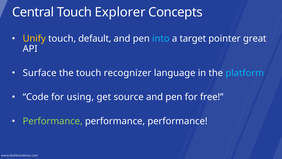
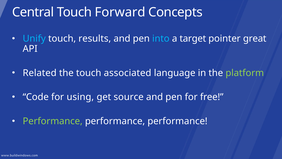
Explorer: Explorer -> Forward
Unify colour: yellow -> light blue
default: default -> results
Surface: Surface -> Related
recognizer: recognizer -> associated
platform colour: light blue -> light green
